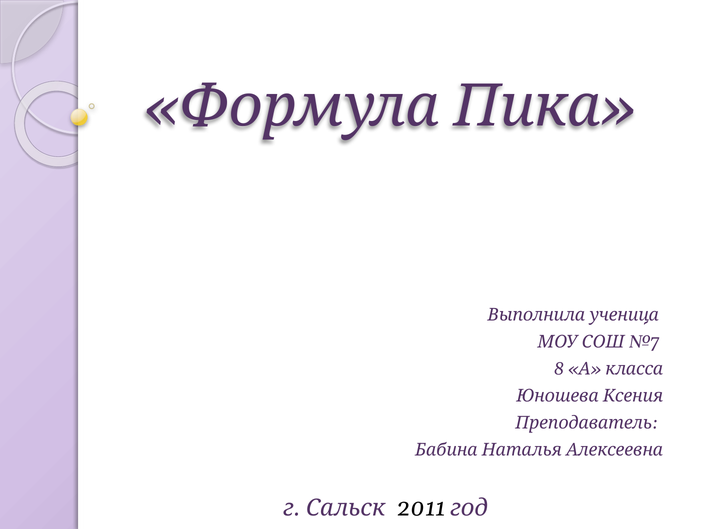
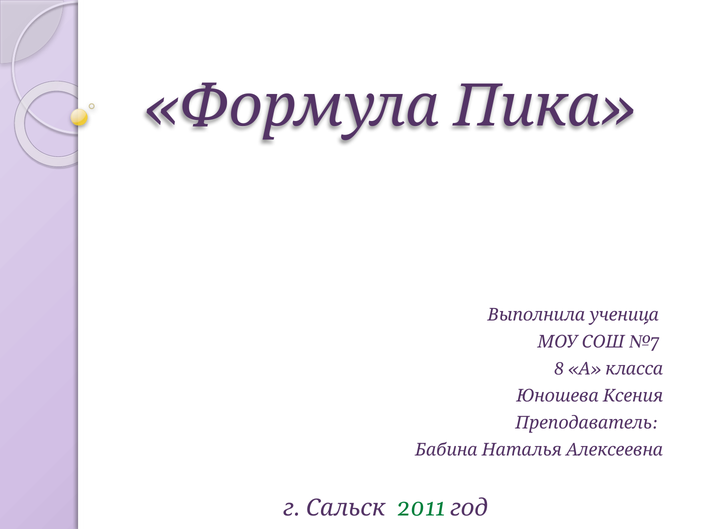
2011 colour: black -> green
